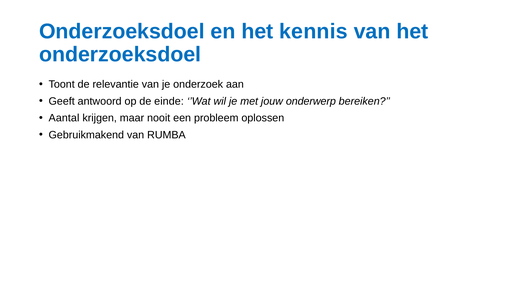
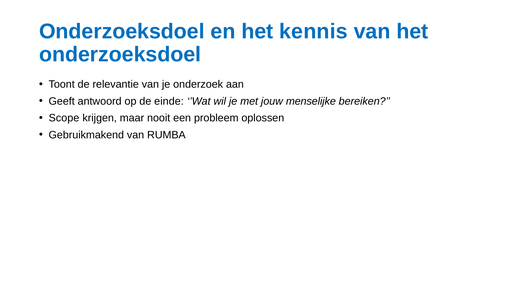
onderwerp: onderwerp -> menselijke
Aantal: Aantal -> Scope
